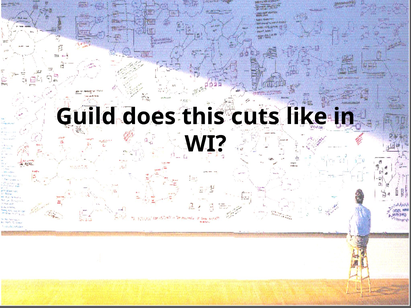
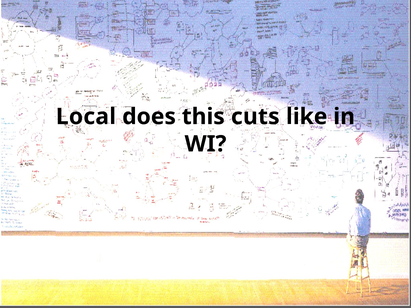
Guild: Guild -> Local
